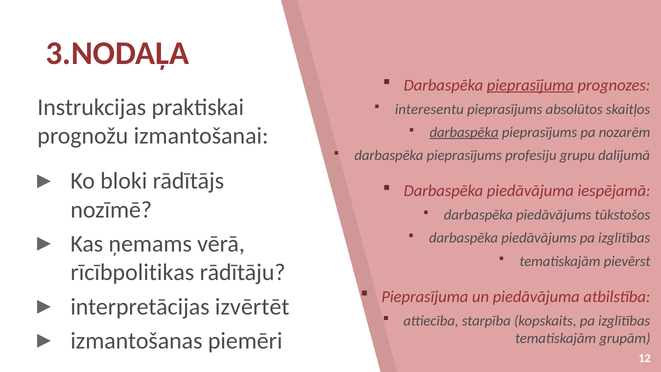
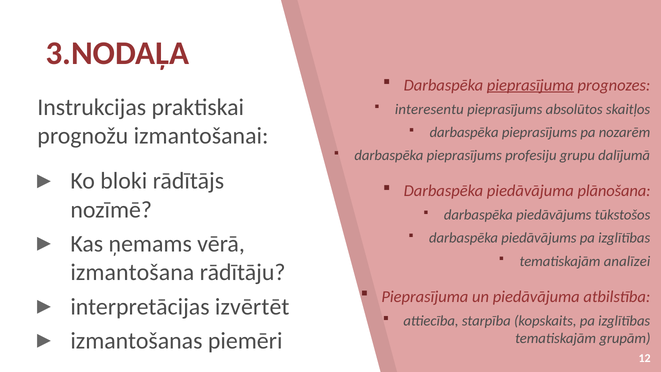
darbaspēka at (464, 132) underline: present -> none
iespējamā: iespējamā -> plānošana
pievērst: pievērst -> analīzei
rīcībpolitikas: rīcībpolitikas -> izmantošana
